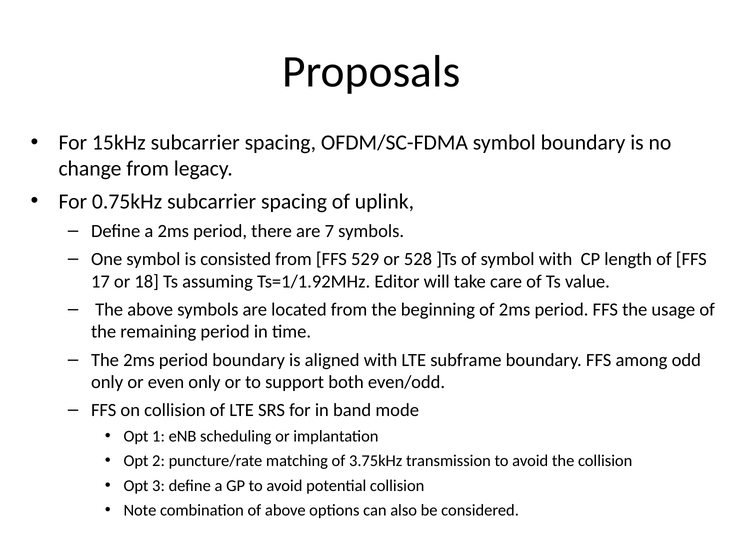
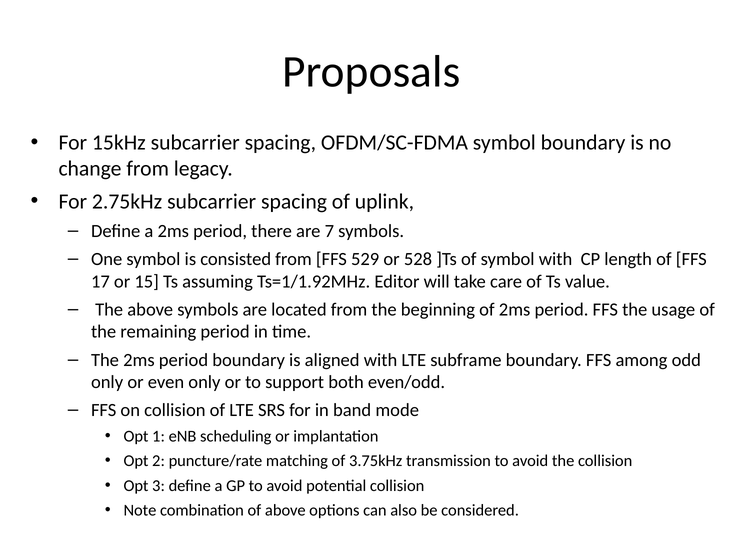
0.75kHz: 0.75kHz -> 2.75kHz
18: 18 -> 15
